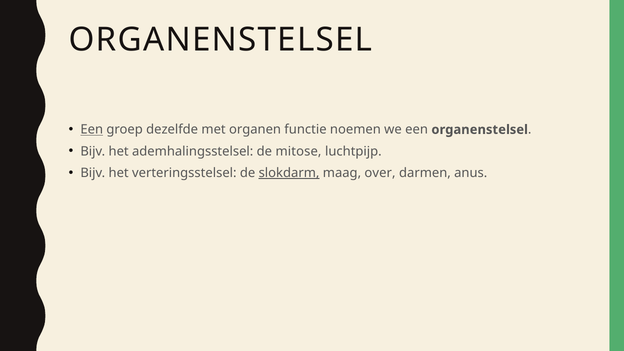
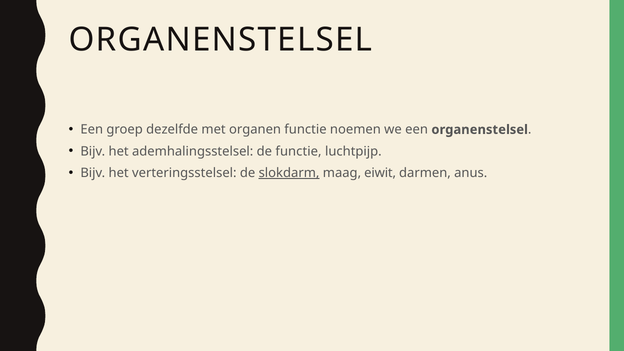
Een at (92, 130) underline: present -> none
de mitose: mitose -> functie
over: over -> eiwit
